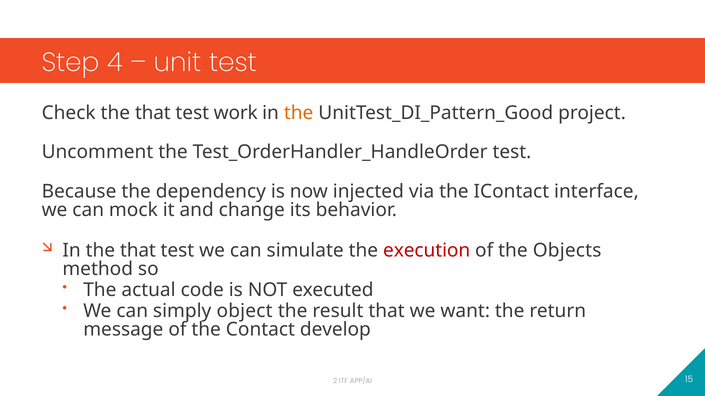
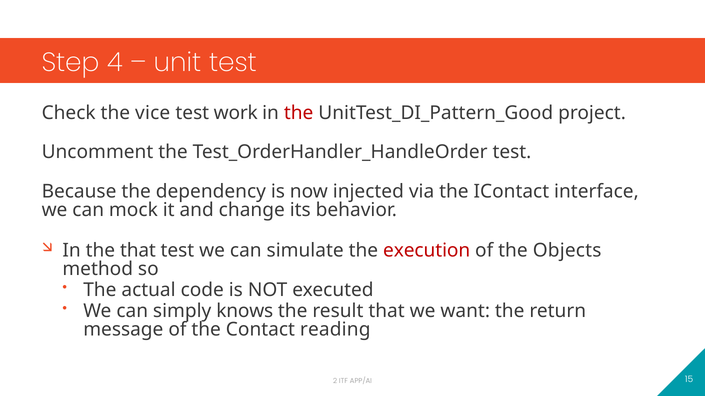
Check the that: that -> vice
the at (299, 113) colour: orange -> red
object: object -> knows
develop: develop -> reading
